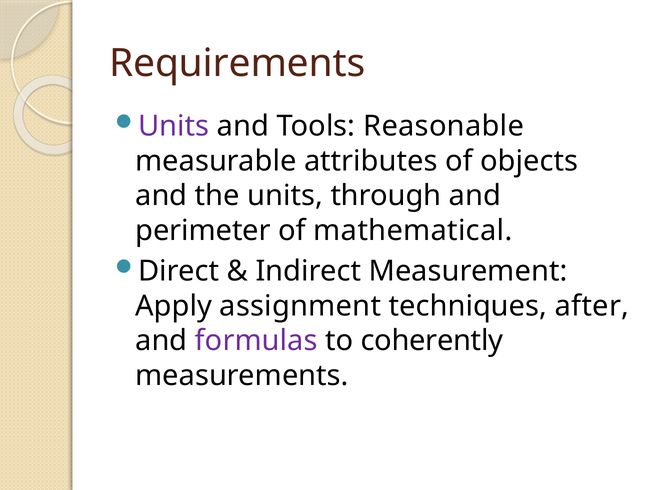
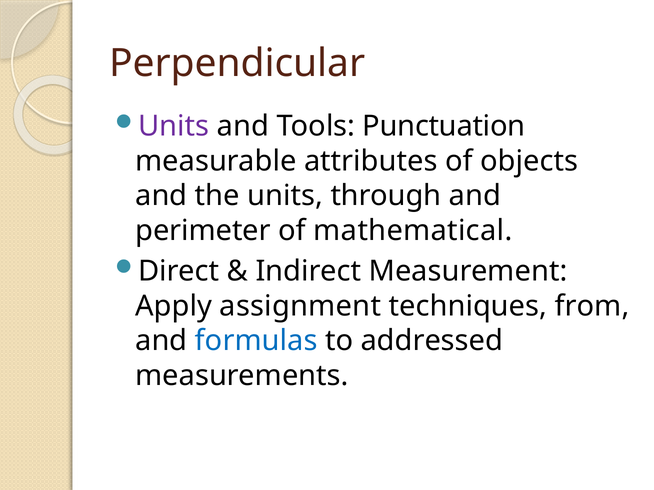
Requirements: Requirements -> Perpendicular
Reasonable: Reasonable -> Punctuation
after: after -> from
formulas colour: purple -> blue
coherently: coherently -> addressed
